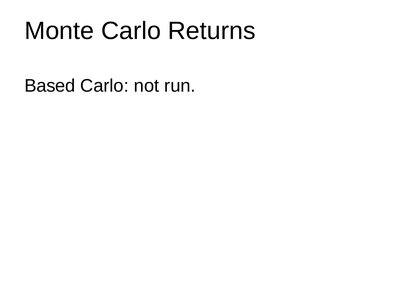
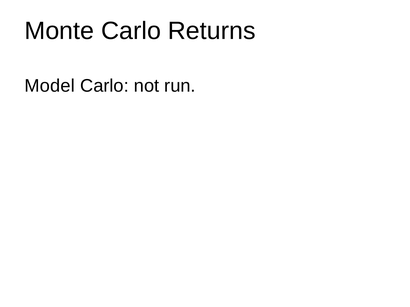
Based: Based -> Model
